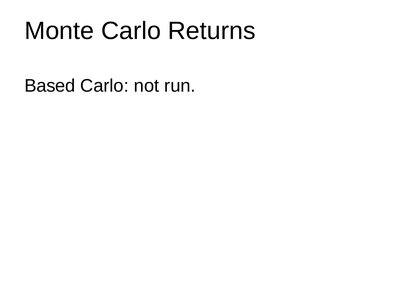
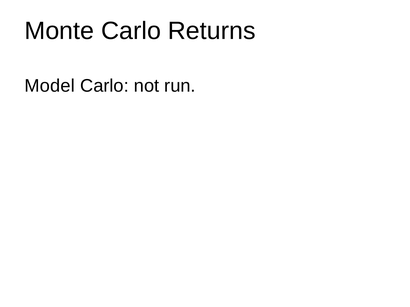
Based: Based -> Model
